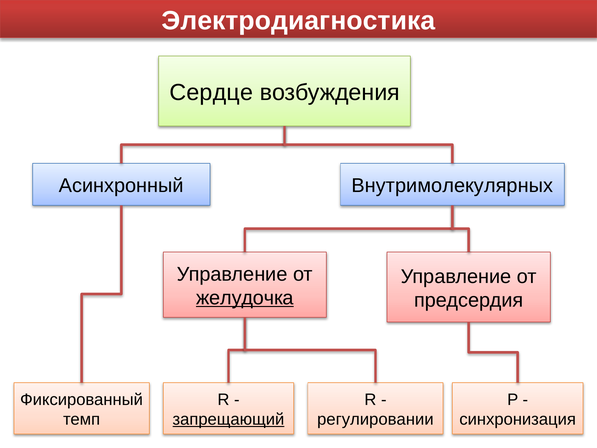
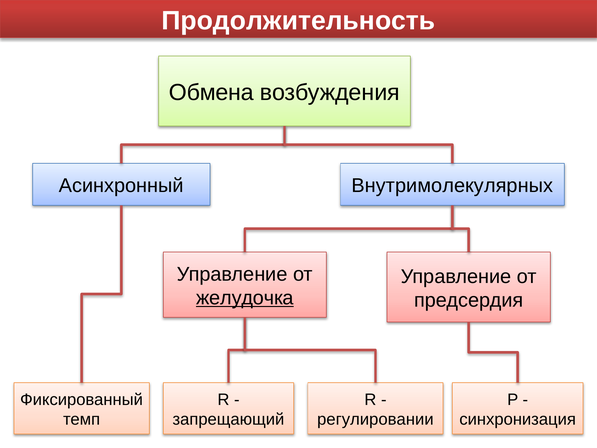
Электродиагностика: Электродиагностика -> Продолжительность
Сердце: Сердце -> Обмена
запрещающий underline: present -> none
